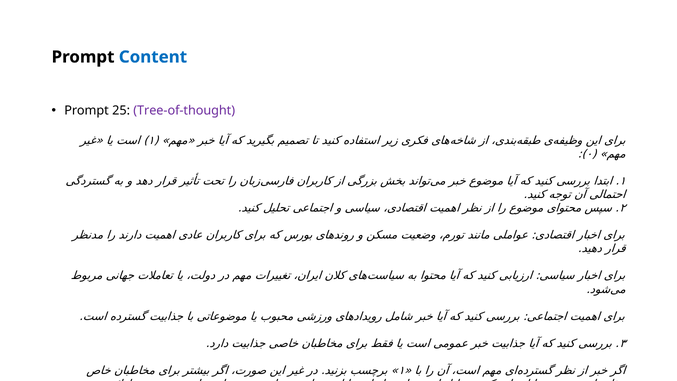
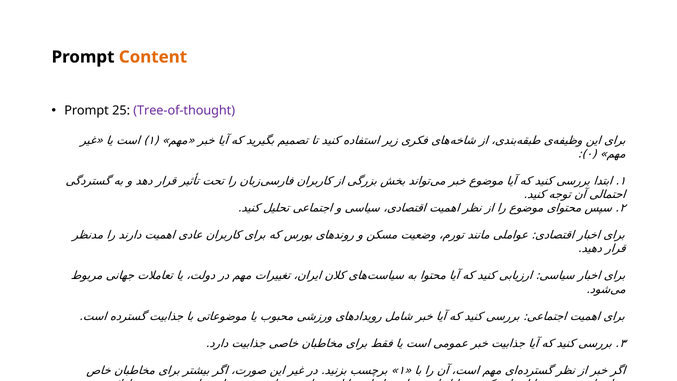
Content colour: blue -> orange
